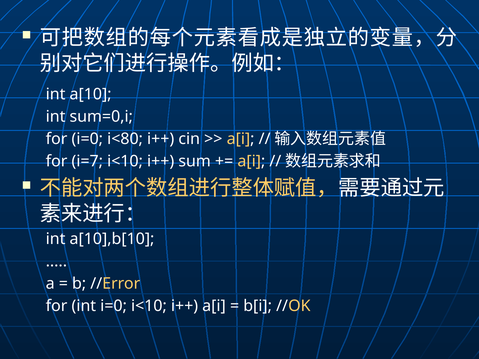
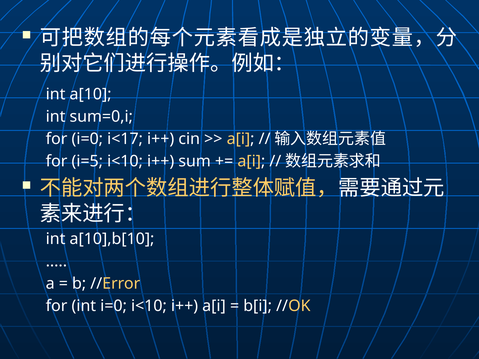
i<80: i<80 -> i<17
i=7: i=7 -> i=5
